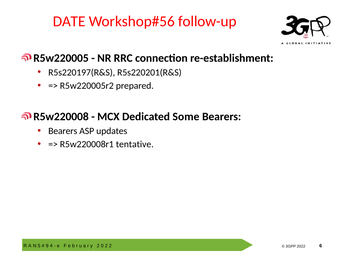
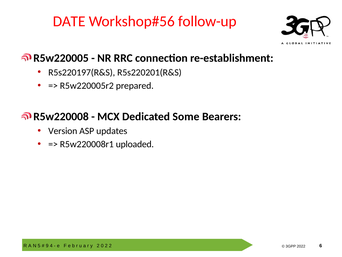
Bearers at (63, 131): Bearers -> Version
tentative: tentative -> uploaded
